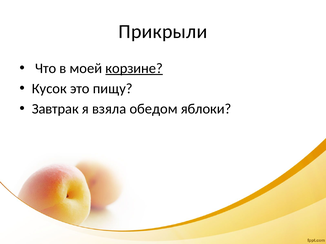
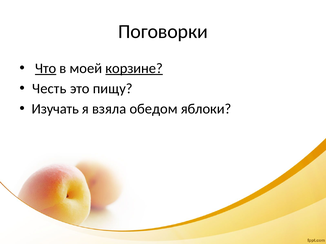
Прикрыли: Прикрыли -> Поговорки
Что underline: none -> present
Кусок: Кусок -> Честь
Завтрак: Завтрак -> Изучать
